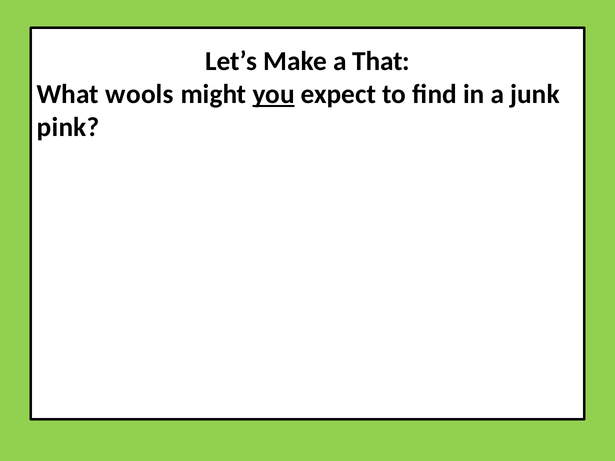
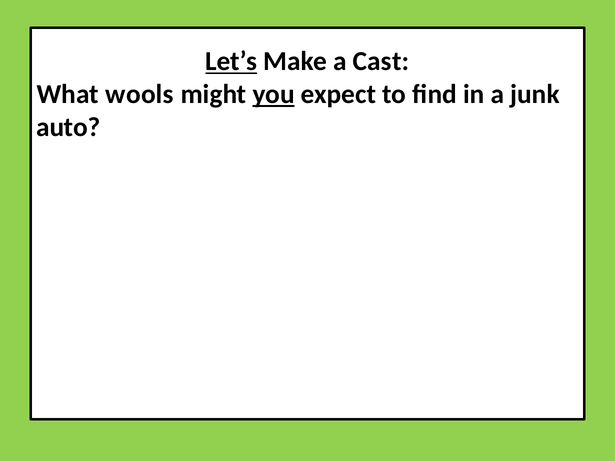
Let’s underline: none -> present
That: That -> Cast
pink: pink -> auto
